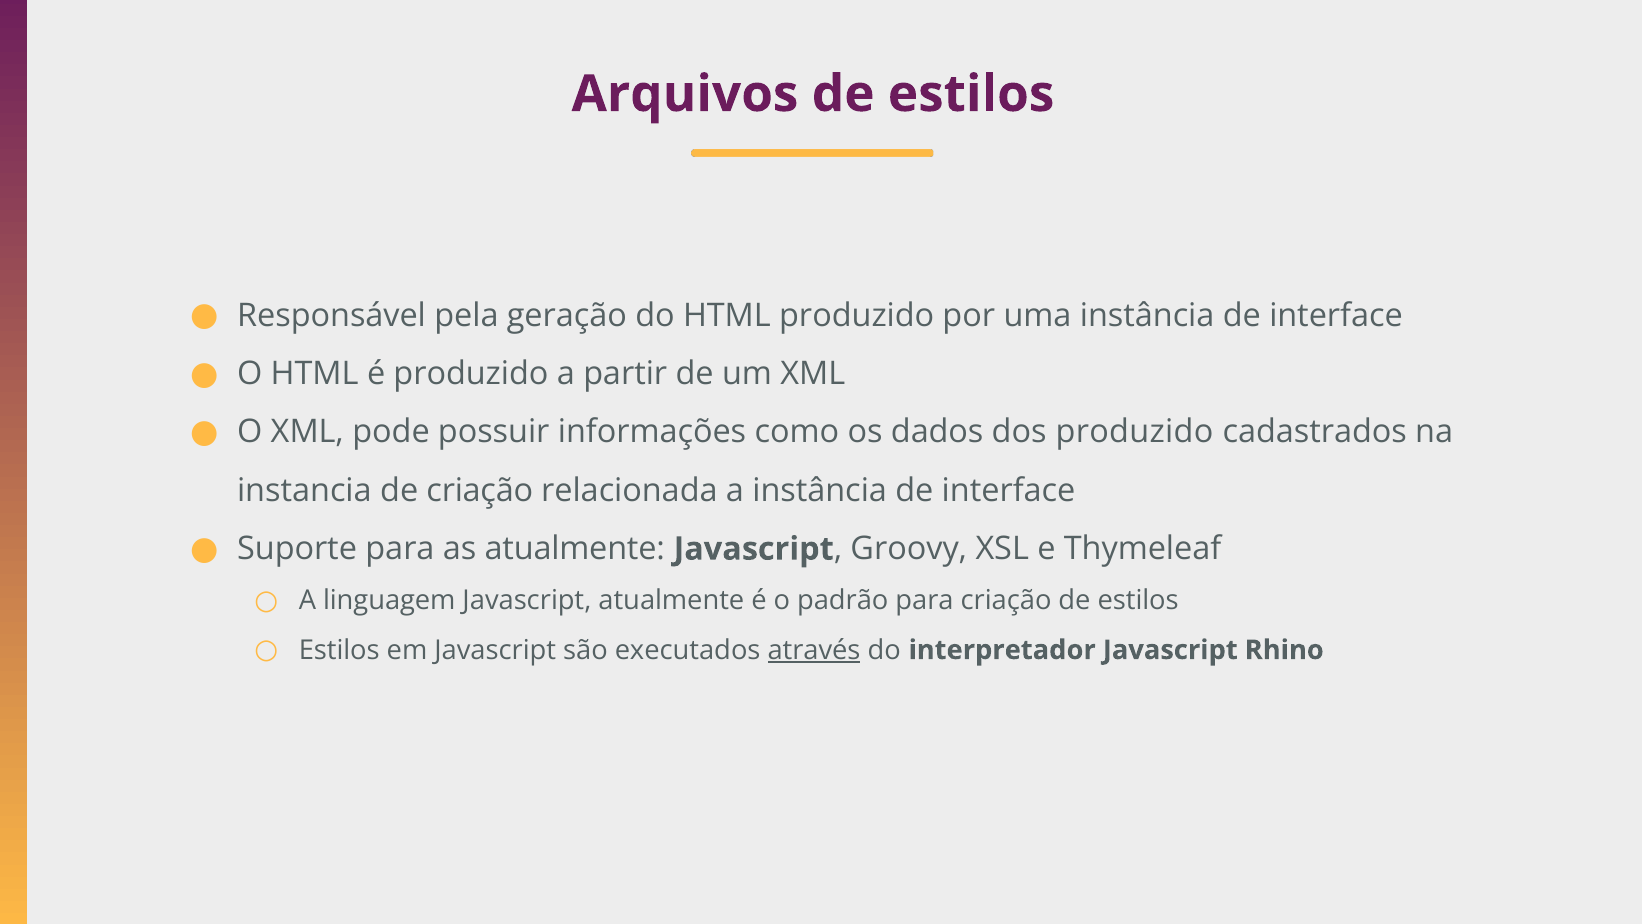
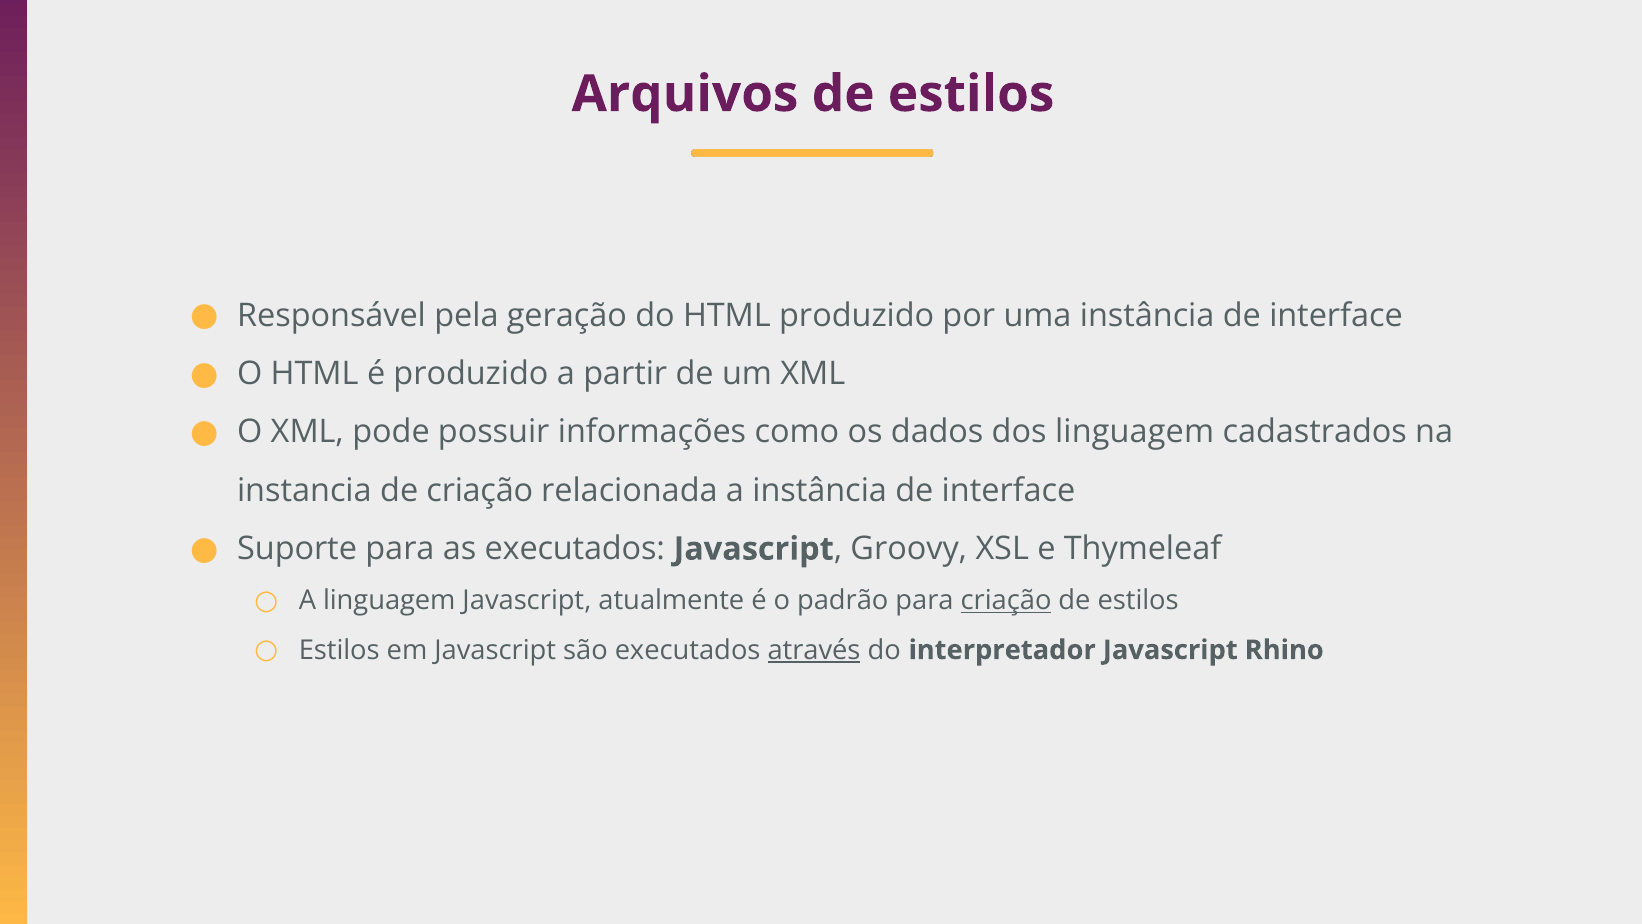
dos produzido: produzido -> linguagem
as atualmente: atualmente -> executados
criação at (1006, 601) underline: none -> present
